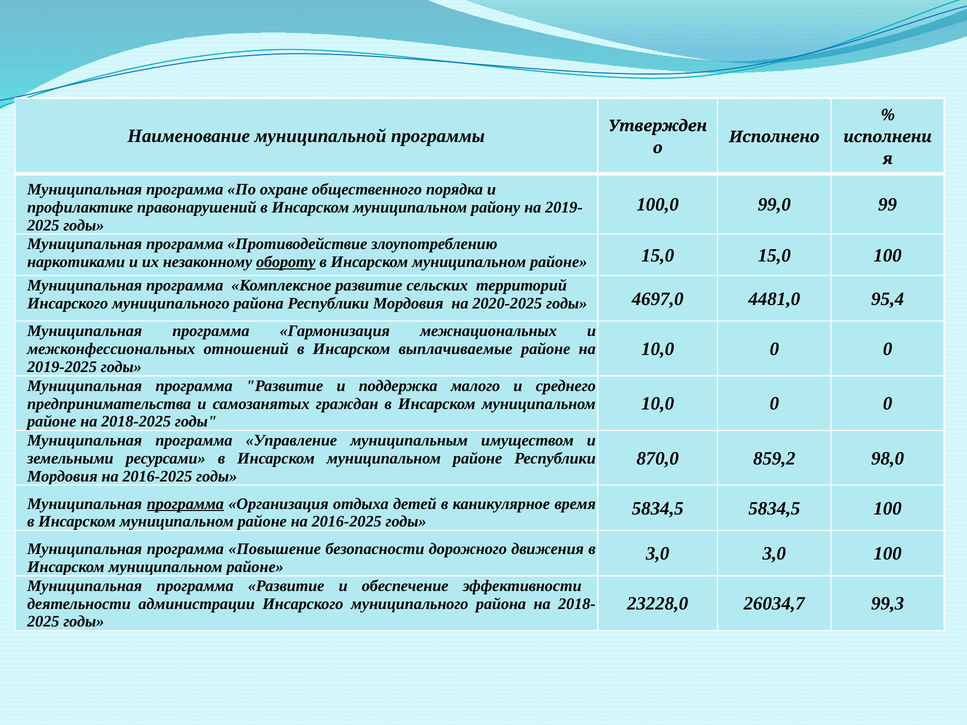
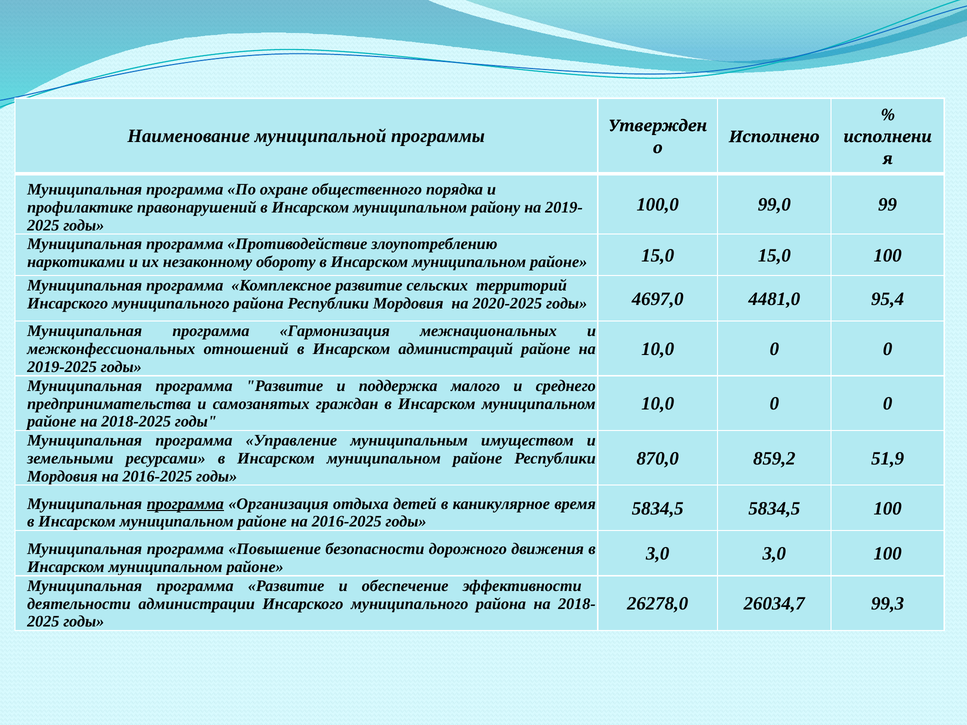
обороту underline: present -> none
выплачиваемые: выплачиваемые -> администраций
98,0: 98,0 -> 51,9
23228,0: 23228,0 -> 26278,0
